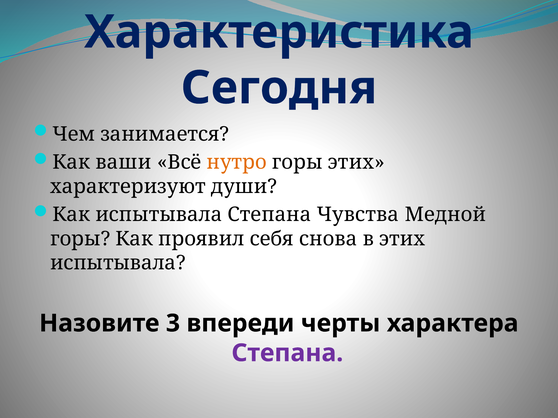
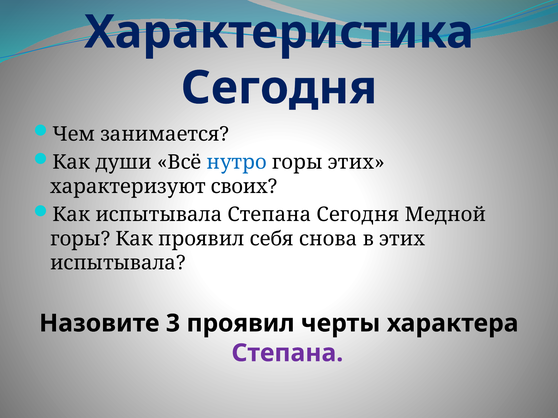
ваши: ваши -> души
нутро colour: orange -> blue
души: души -> своих
Степана Чувства: Чувства -> Сегодня
3 впереди: впереди -> проявил
